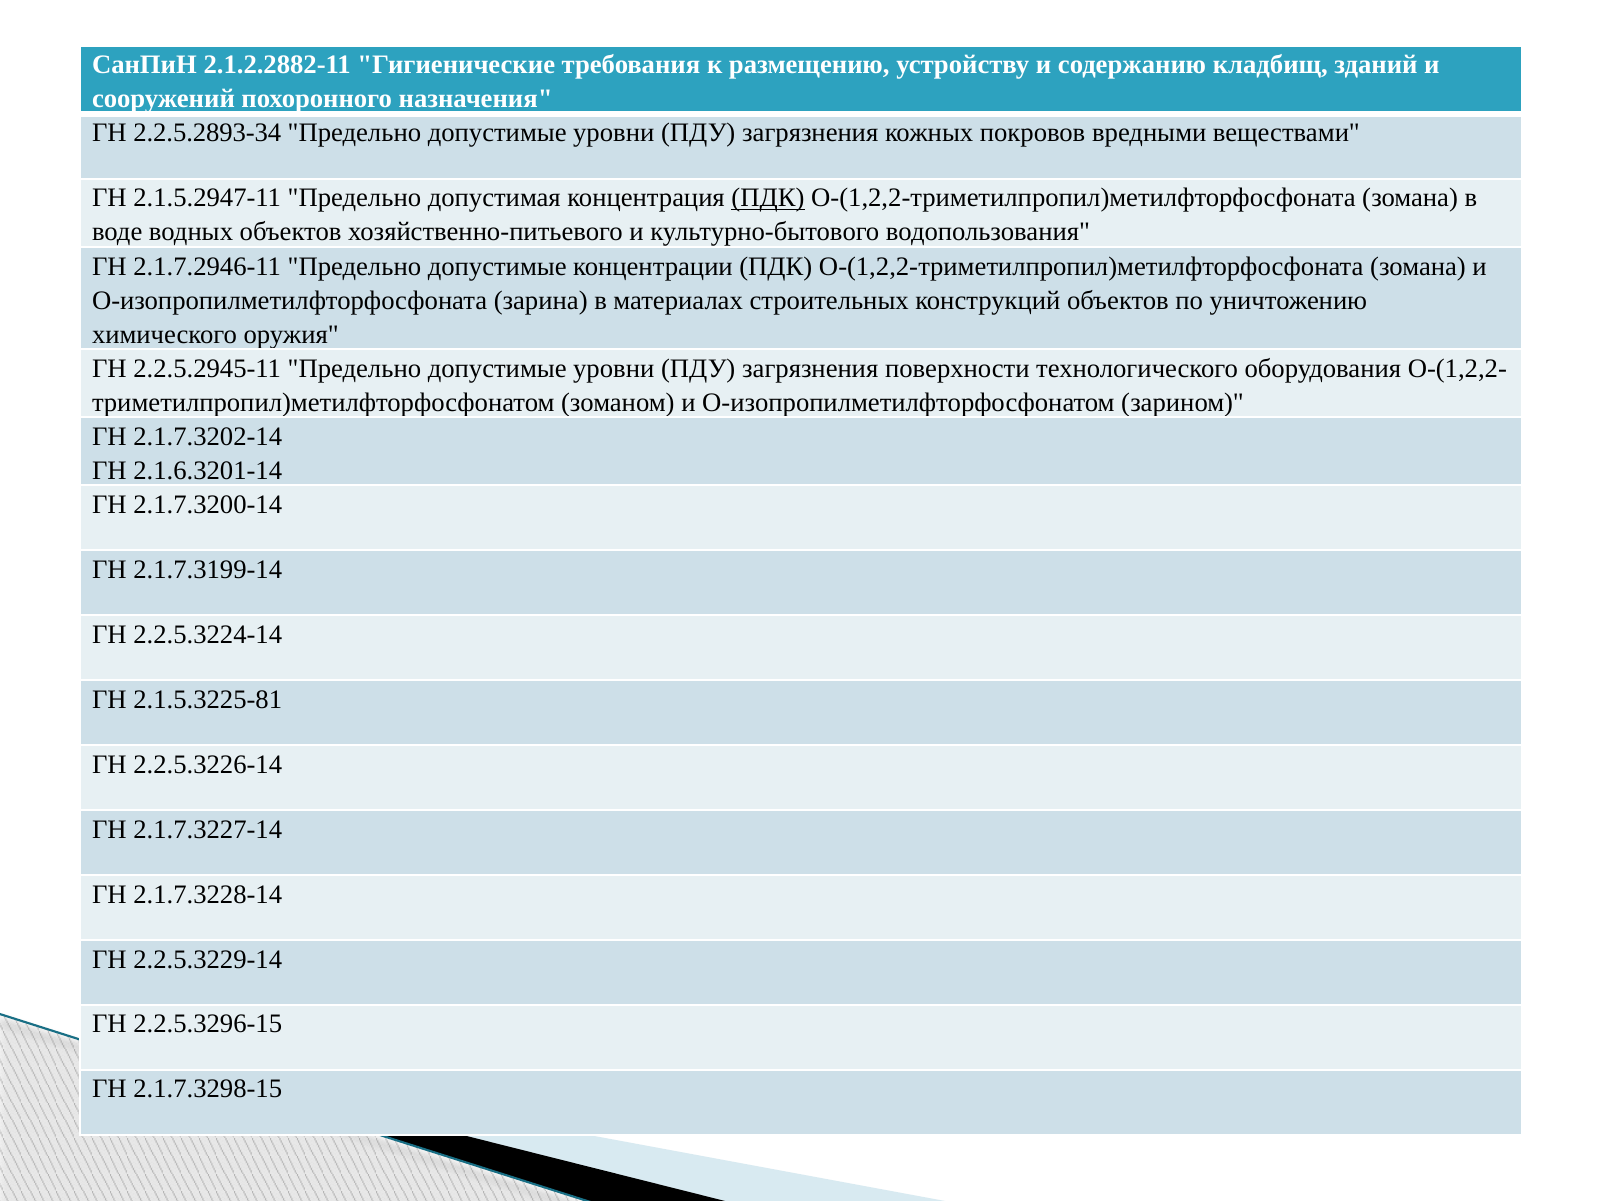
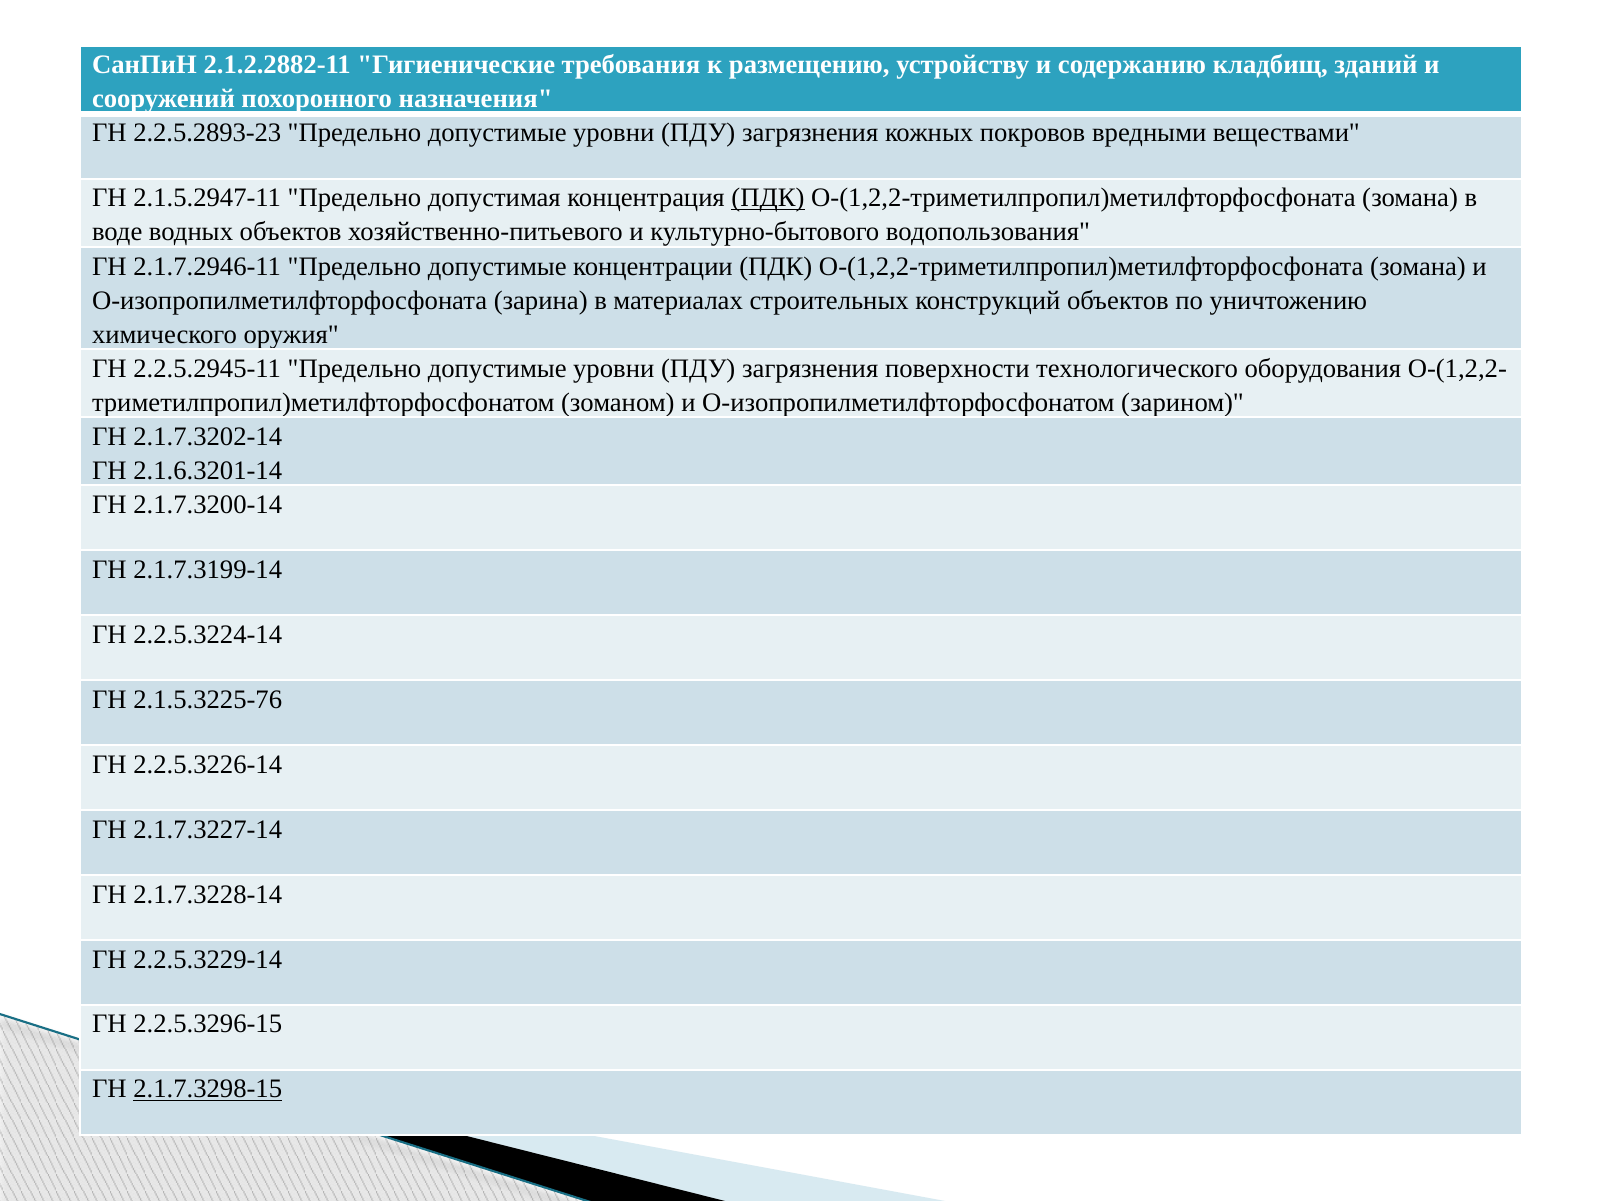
2.2.5.2893-34: 2.2.5.2893-34 -> 2.2.5.2893-23
2.1.5.3225-81: 2.1.5.3225-81 -> 2.1.5.3225-76
2.1.7.3298-15 underline: none -> present
